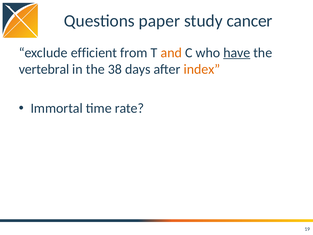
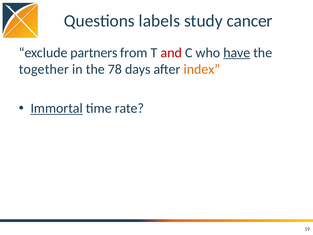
paper: paper -> labels
efficient: efficient -> partners
and colour: orange -> red
vertebral: vertebral -> together
38: 38 -> 78
Immortal underline: none -> present
